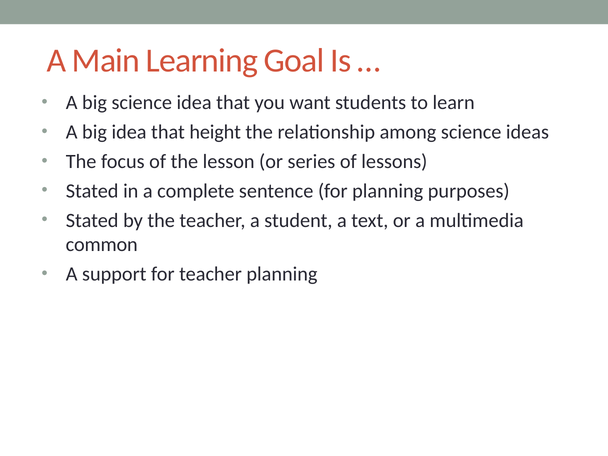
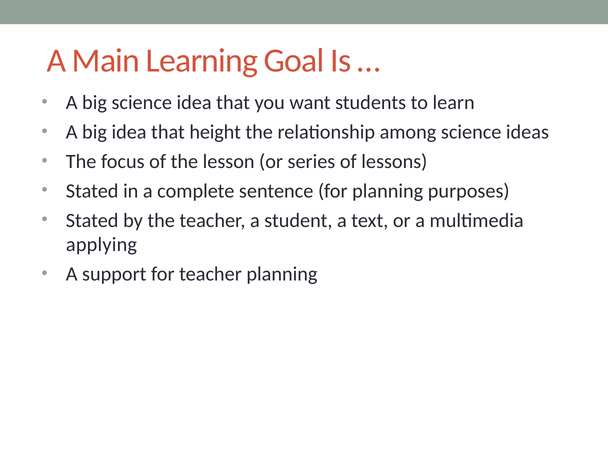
common: common -> applying
